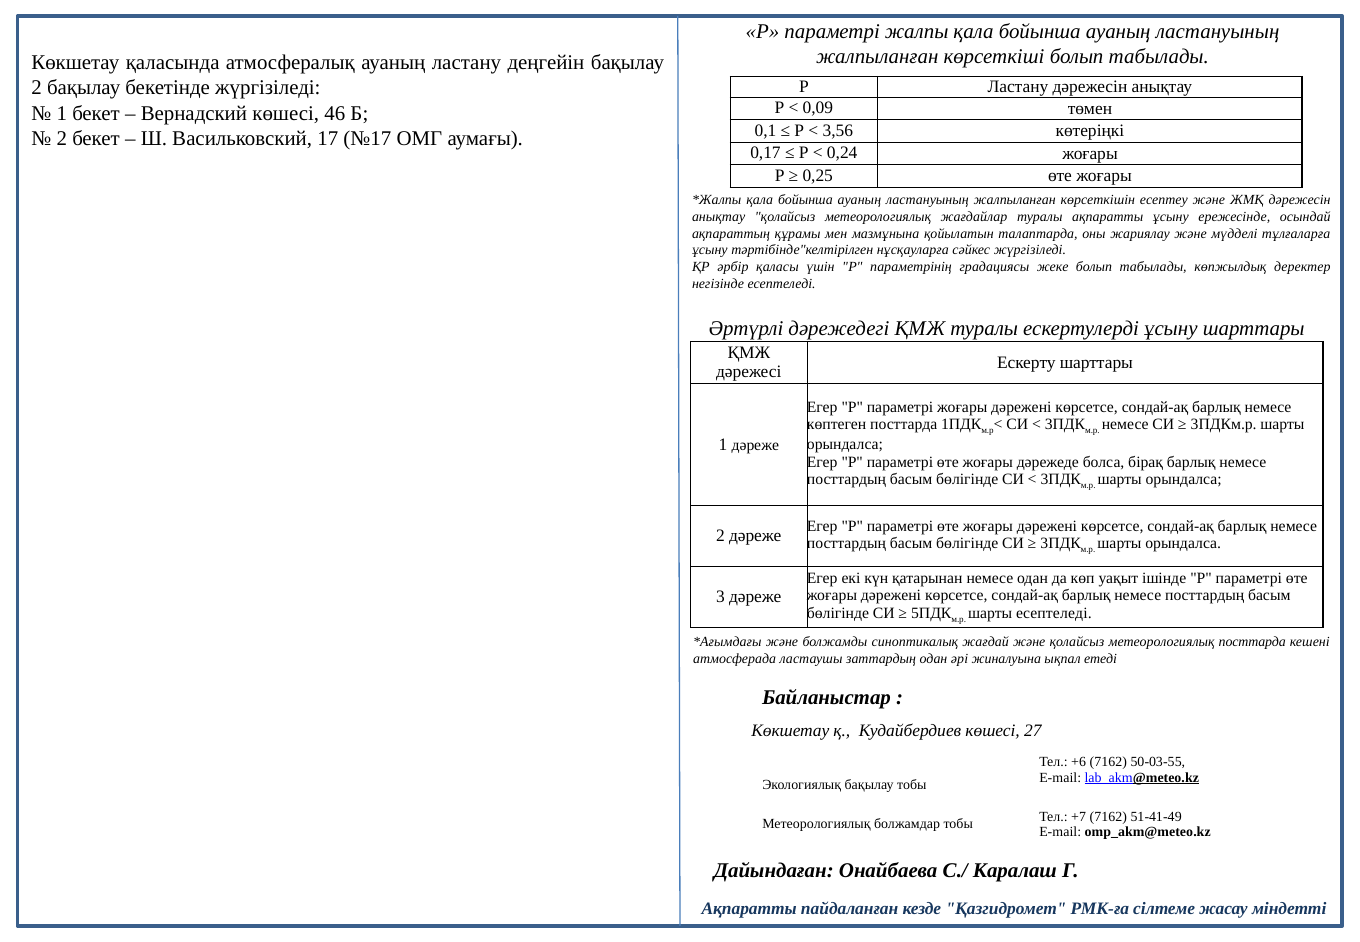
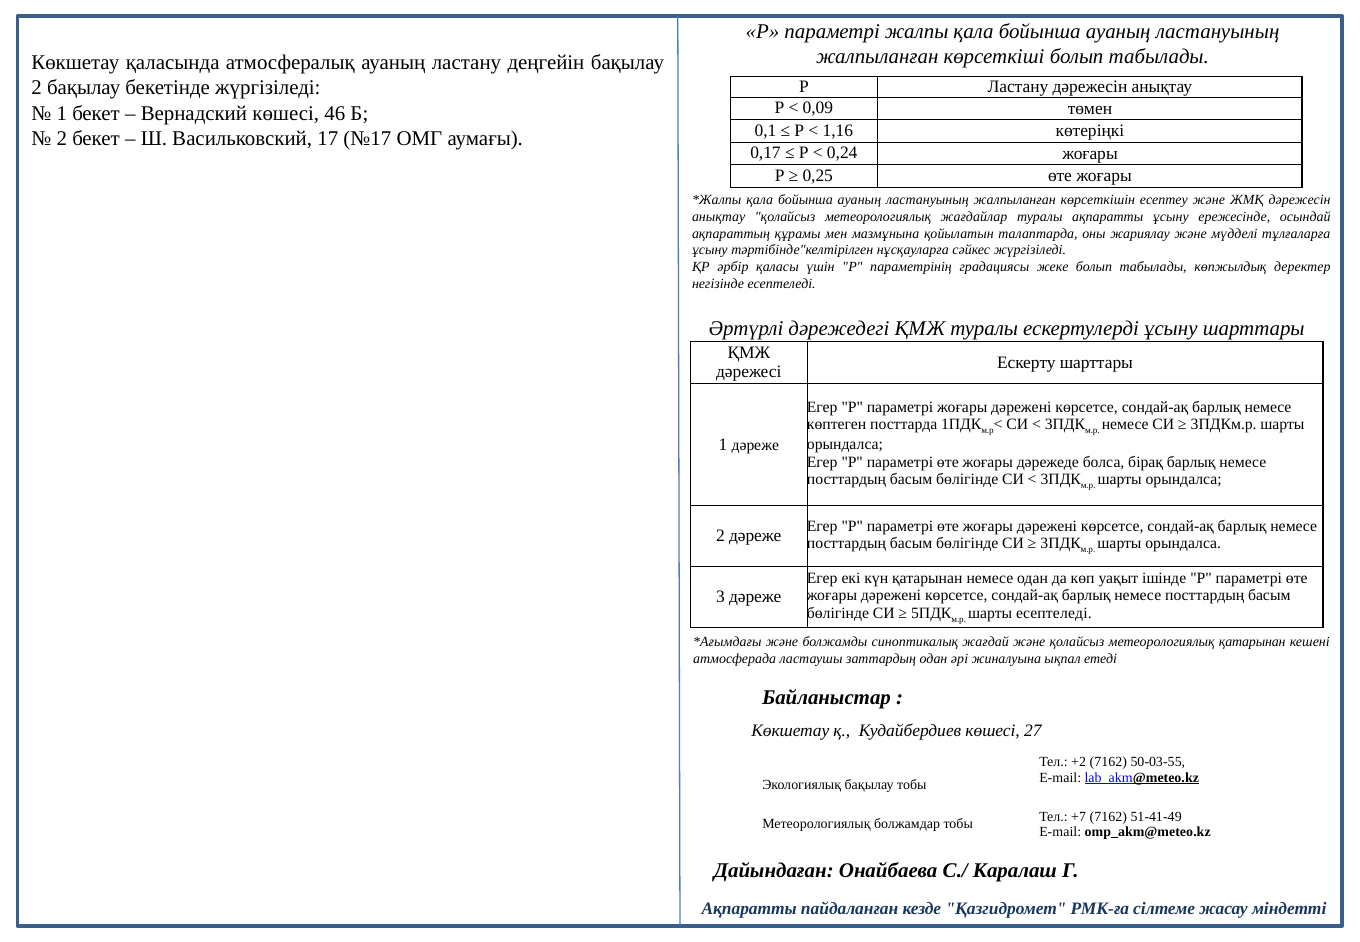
3,56: 3,56 -> 1,16
метеорологиялық посттарда: посттарда -> қатарынан
+6: +6 -> +2
